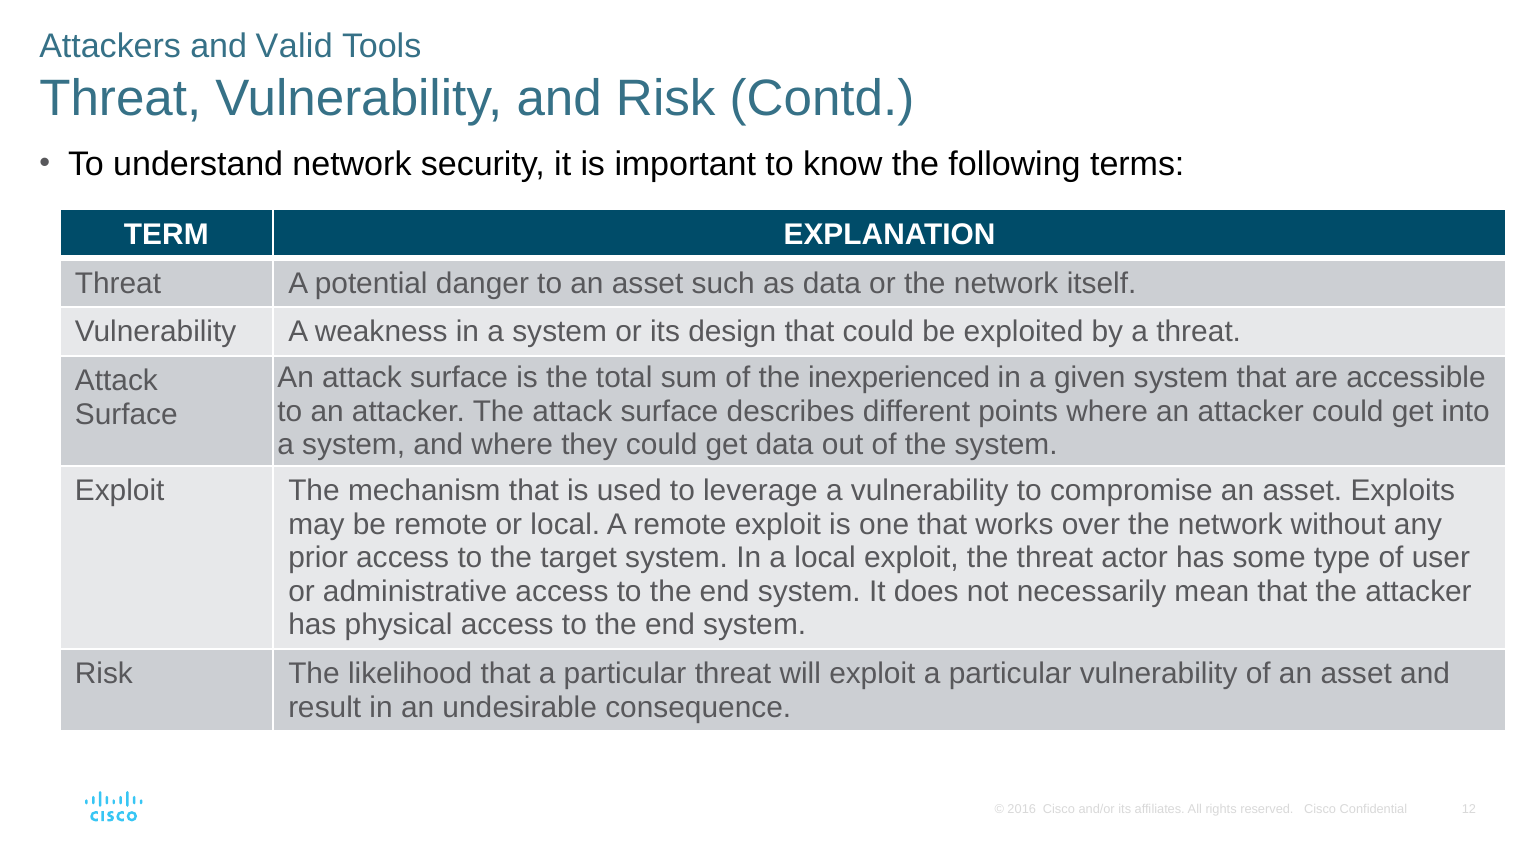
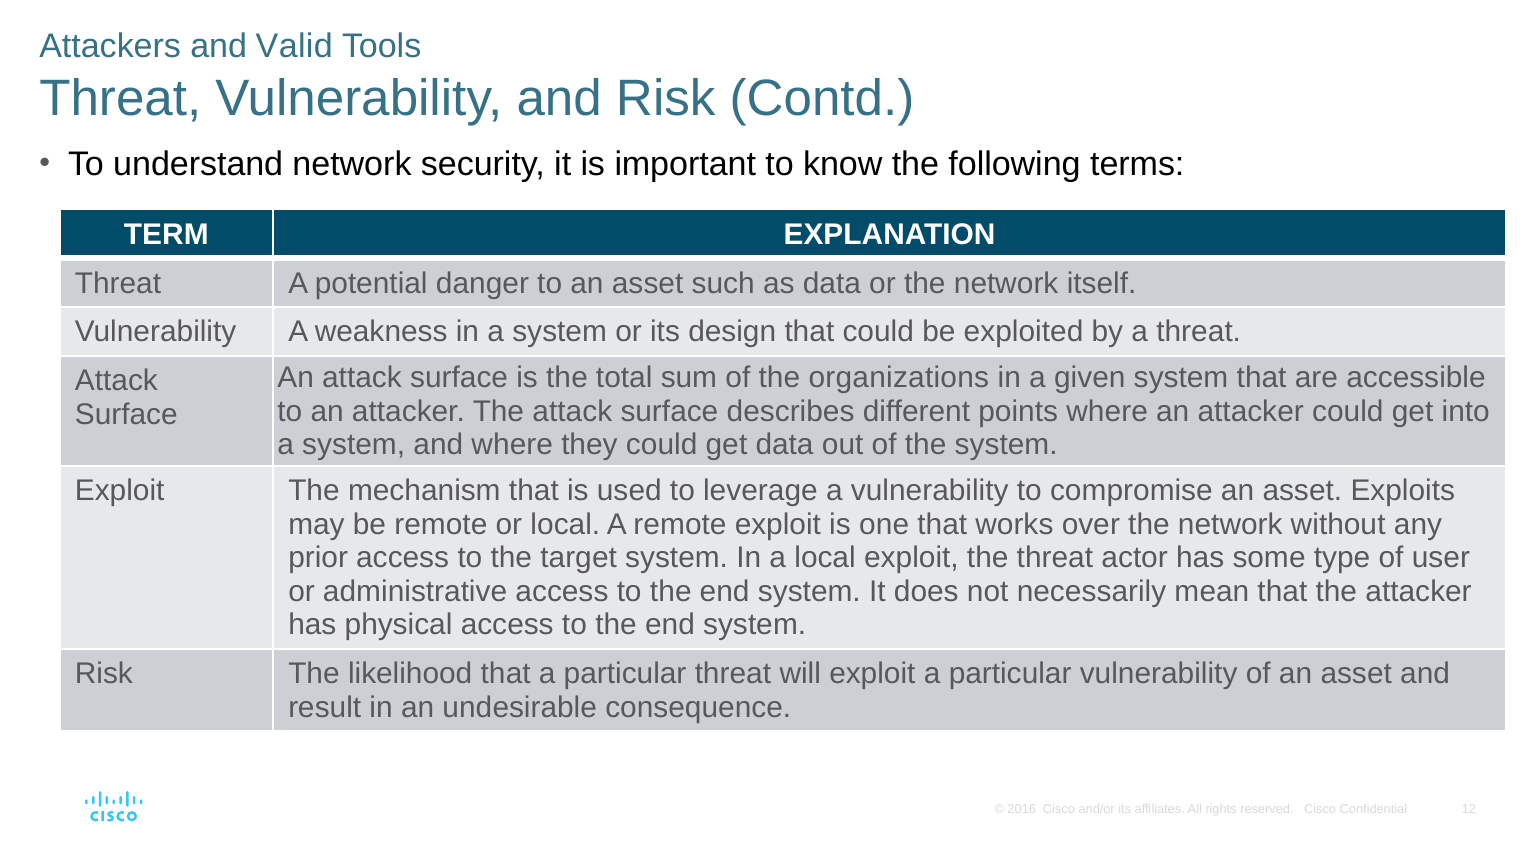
inexperienced: inexperienced -> organizations
